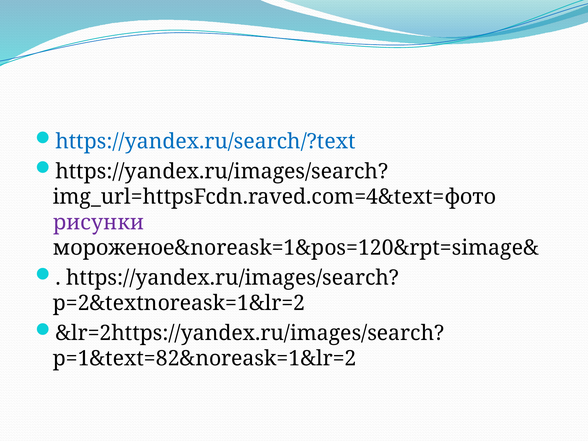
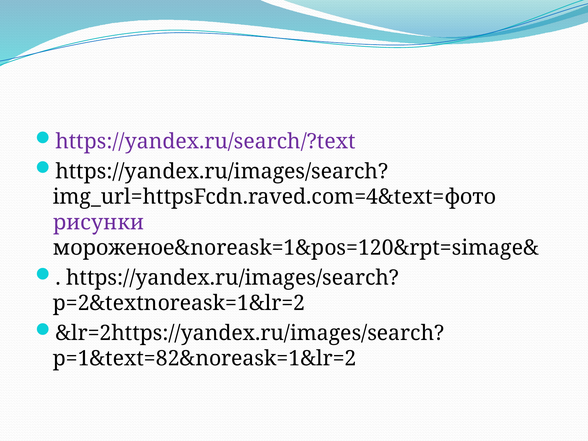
https://yandex.ru/search/?text colour: blue -> purple
